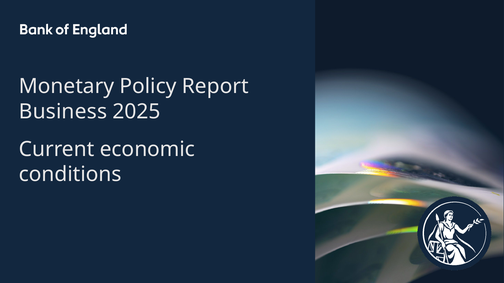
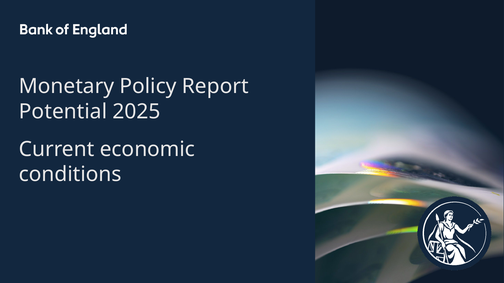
Business: Business -> Potential
